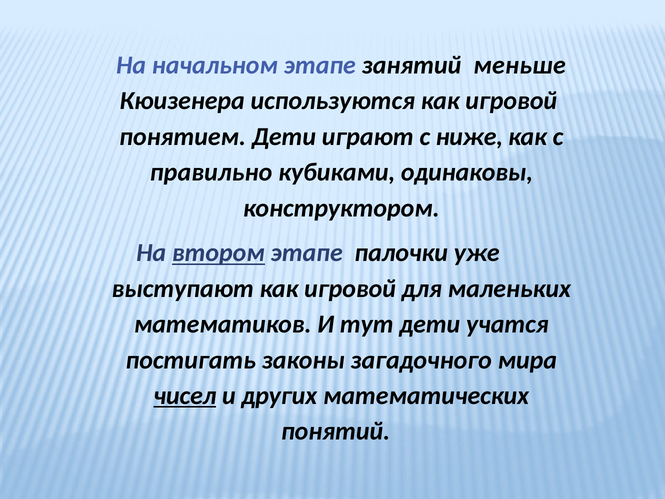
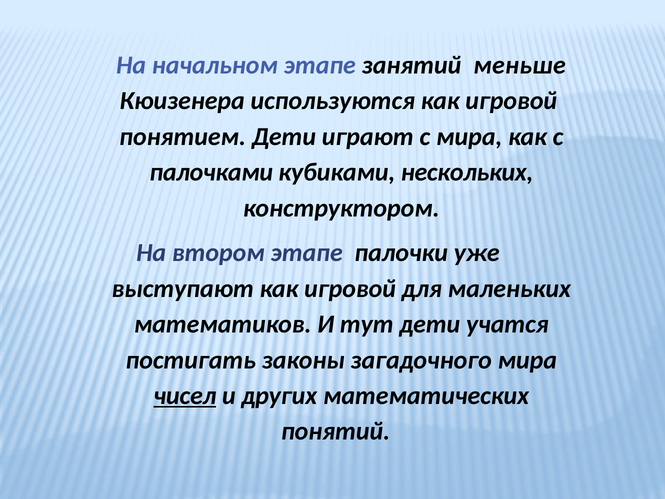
с ниже: ниже -> мира
правильно: правильно -> палочками
одинаковы: одинаковы -> нескольких
втором underline: present -> none
